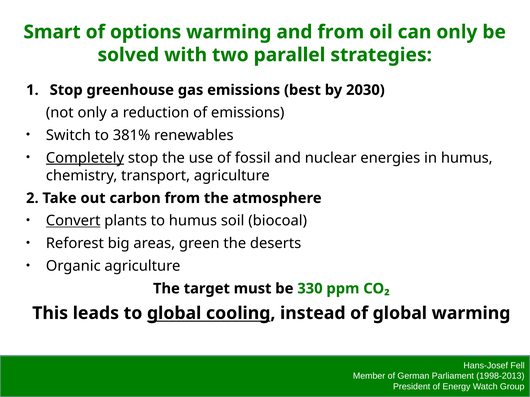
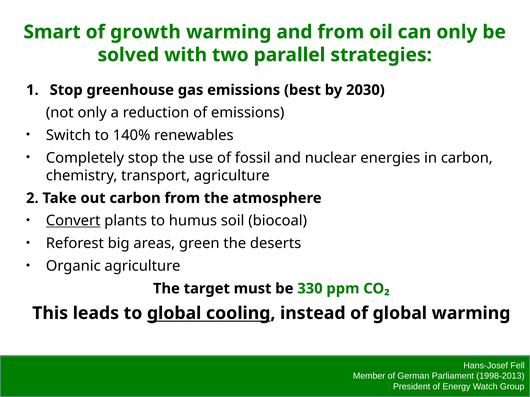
options: options -> growth
381%: 381% -> 140%
Completely underline: present -> none
in humus: humus -> carbon
